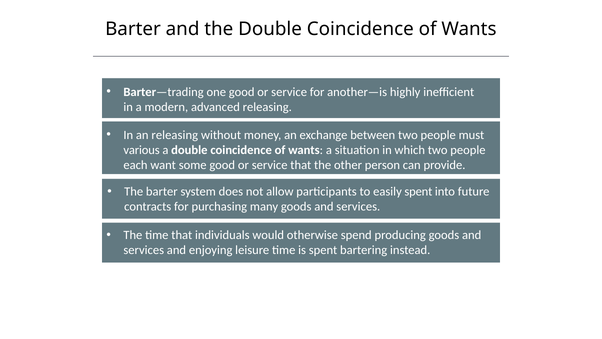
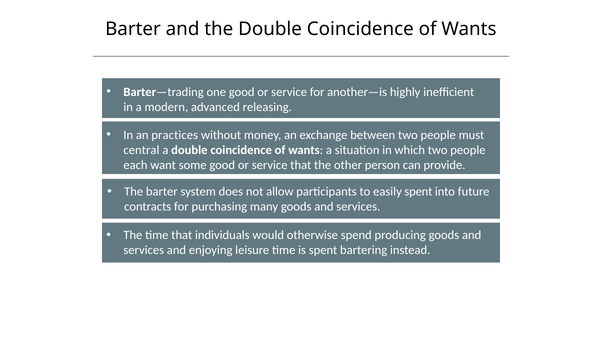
an releasing: releasing -> practices
various: various -> central
